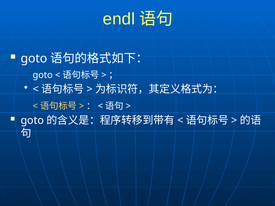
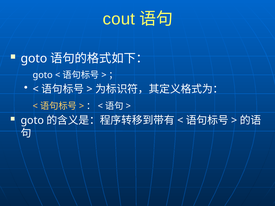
endl: endl -> cout
